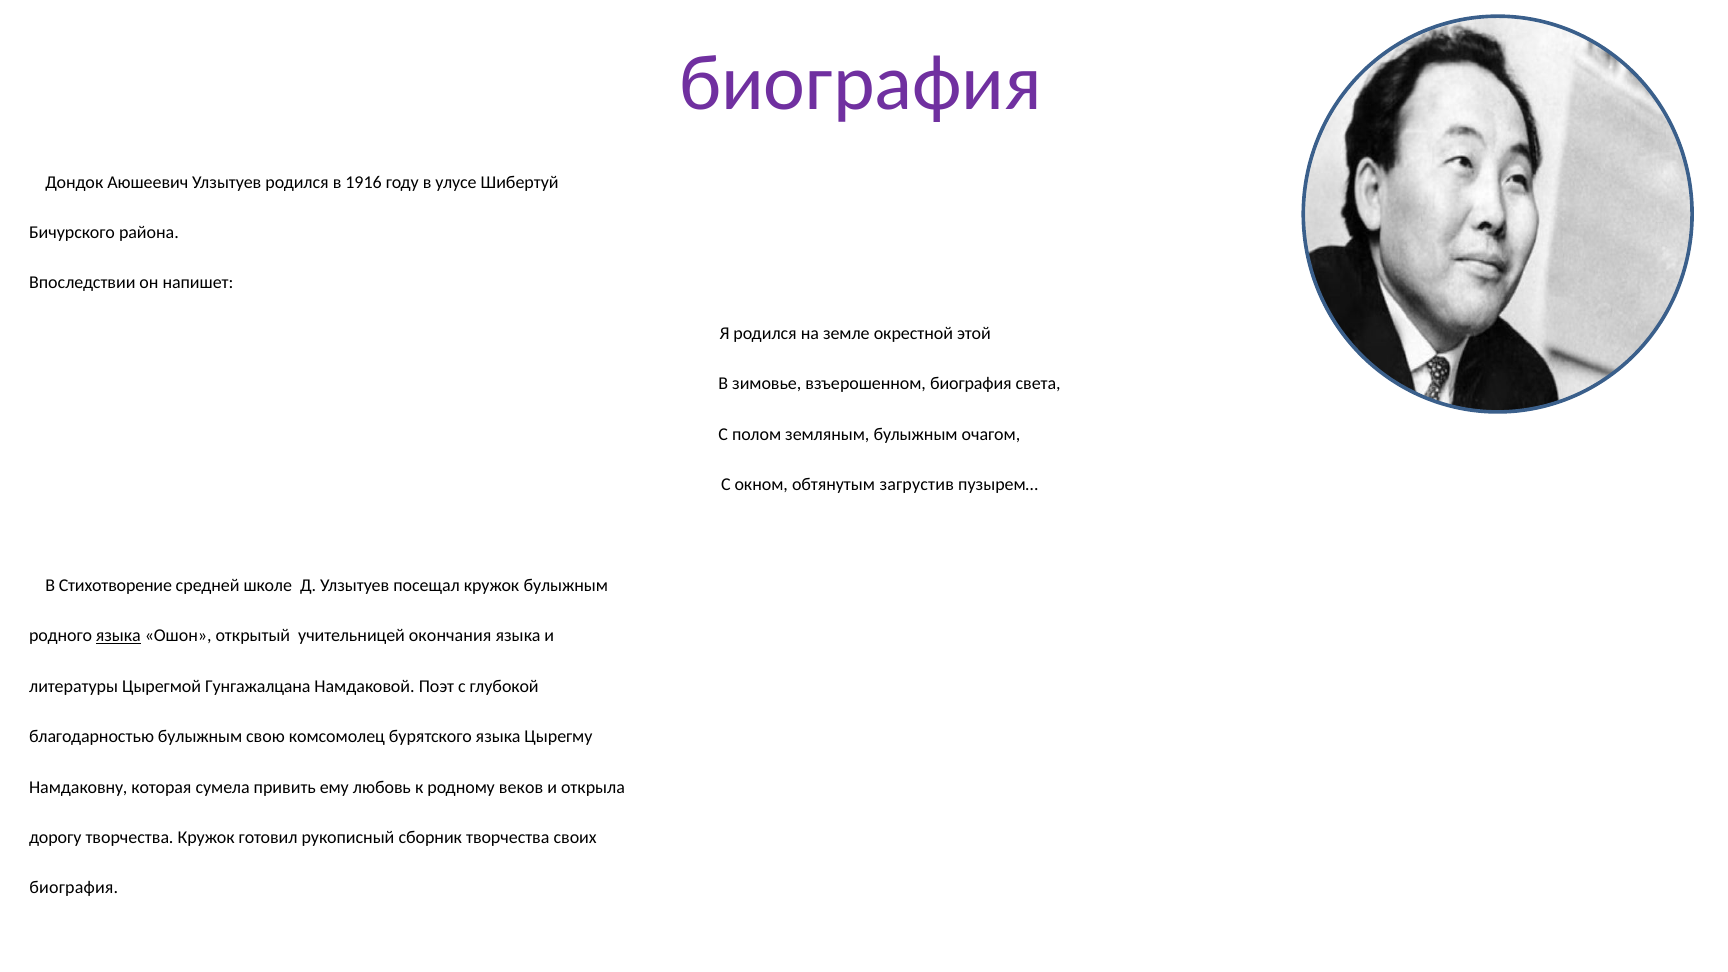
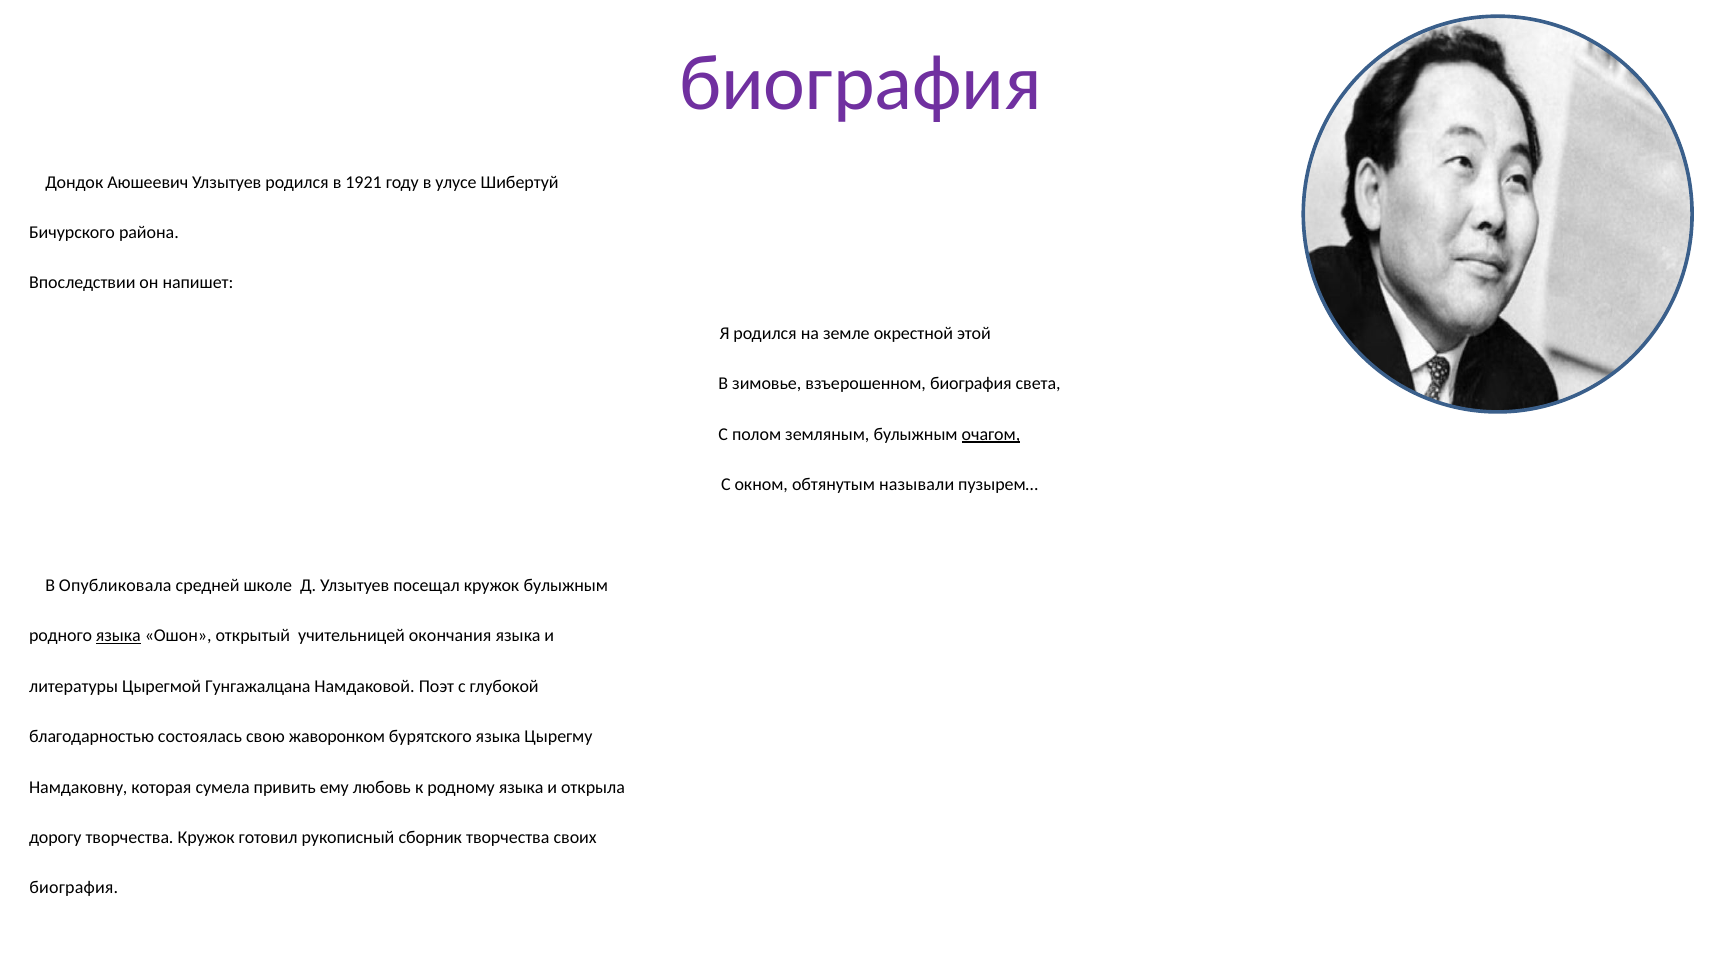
1916: 1916 -> 1921
очагом underline: none -> present
загрустив: загрустив -> называли
Стихотворение: Стихотворение -> Опубликовала
благодарностью булыжным: булыжным -> состоялась
комсомолец: комсомолец -> жаворонком
родному веков: веков -> языка
